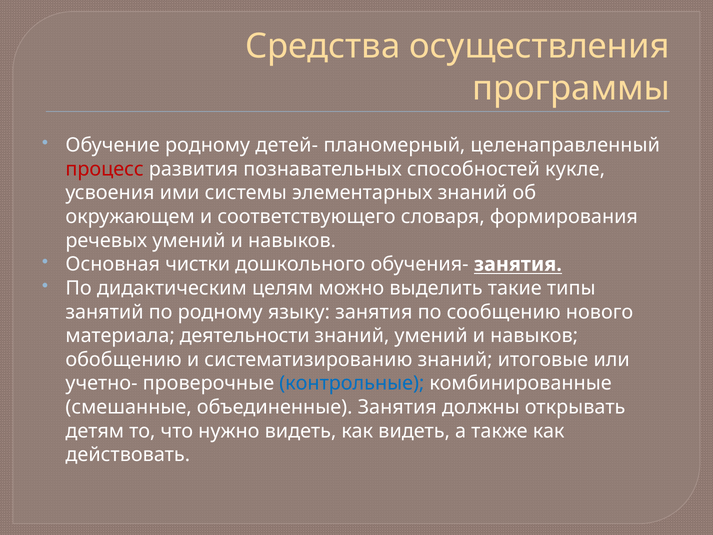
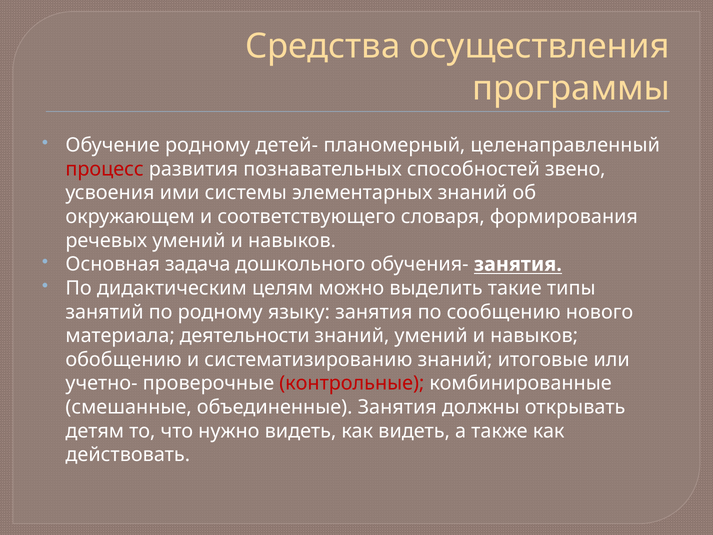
кукле: кукле -> звено
чистки: чистки -> задача
контрольные colour: blue -> red
